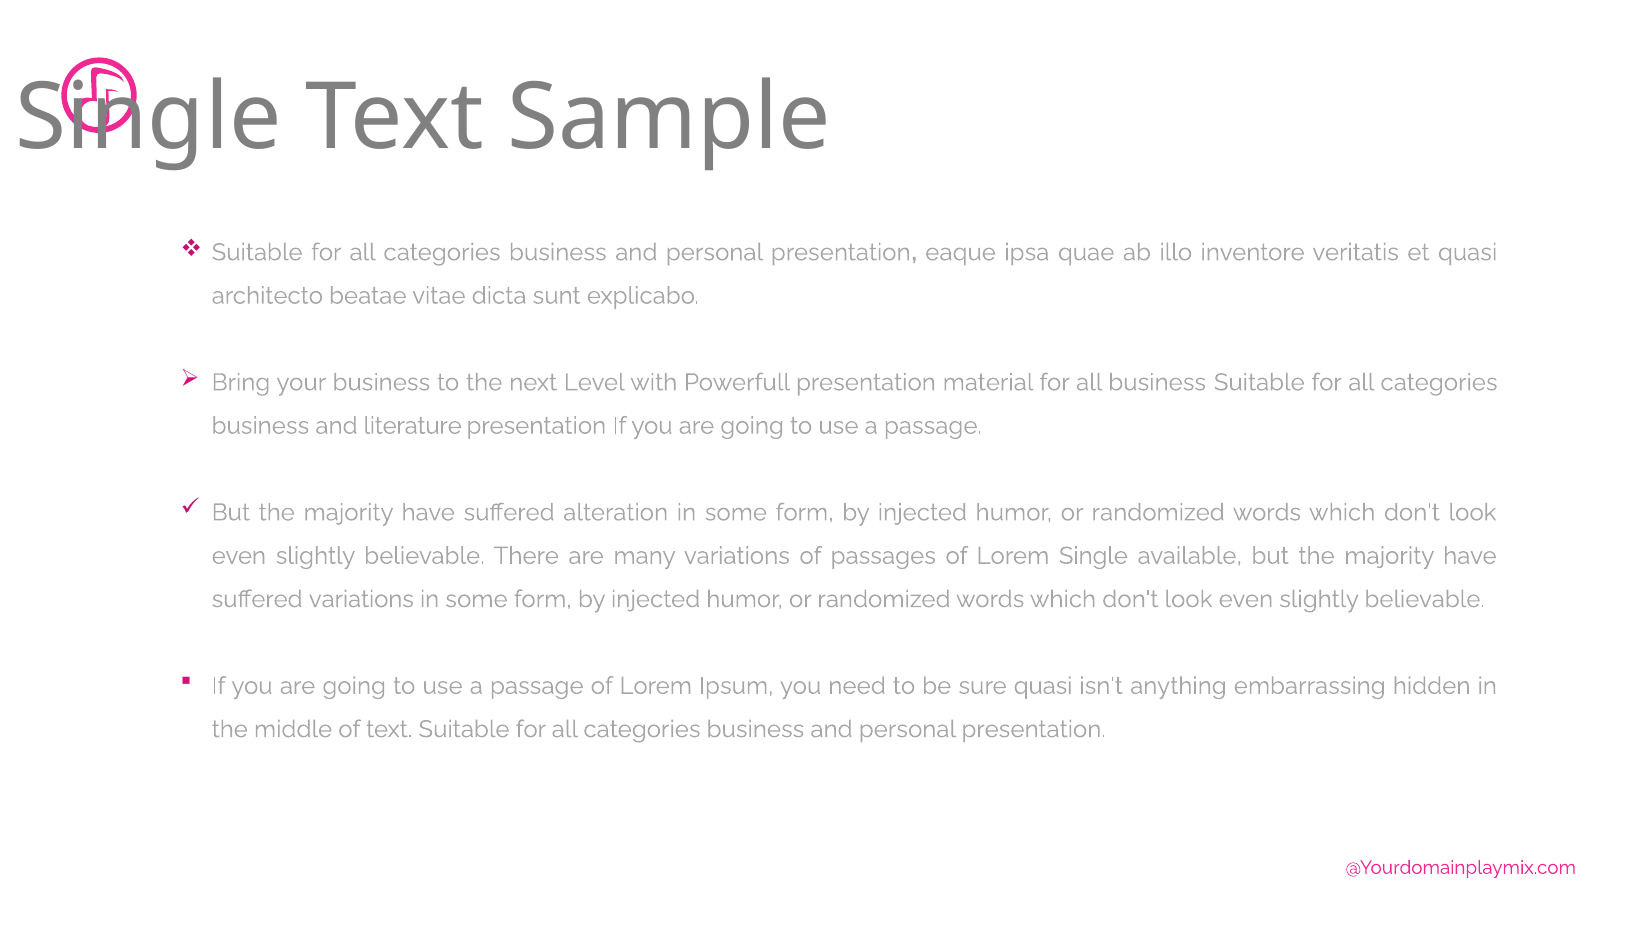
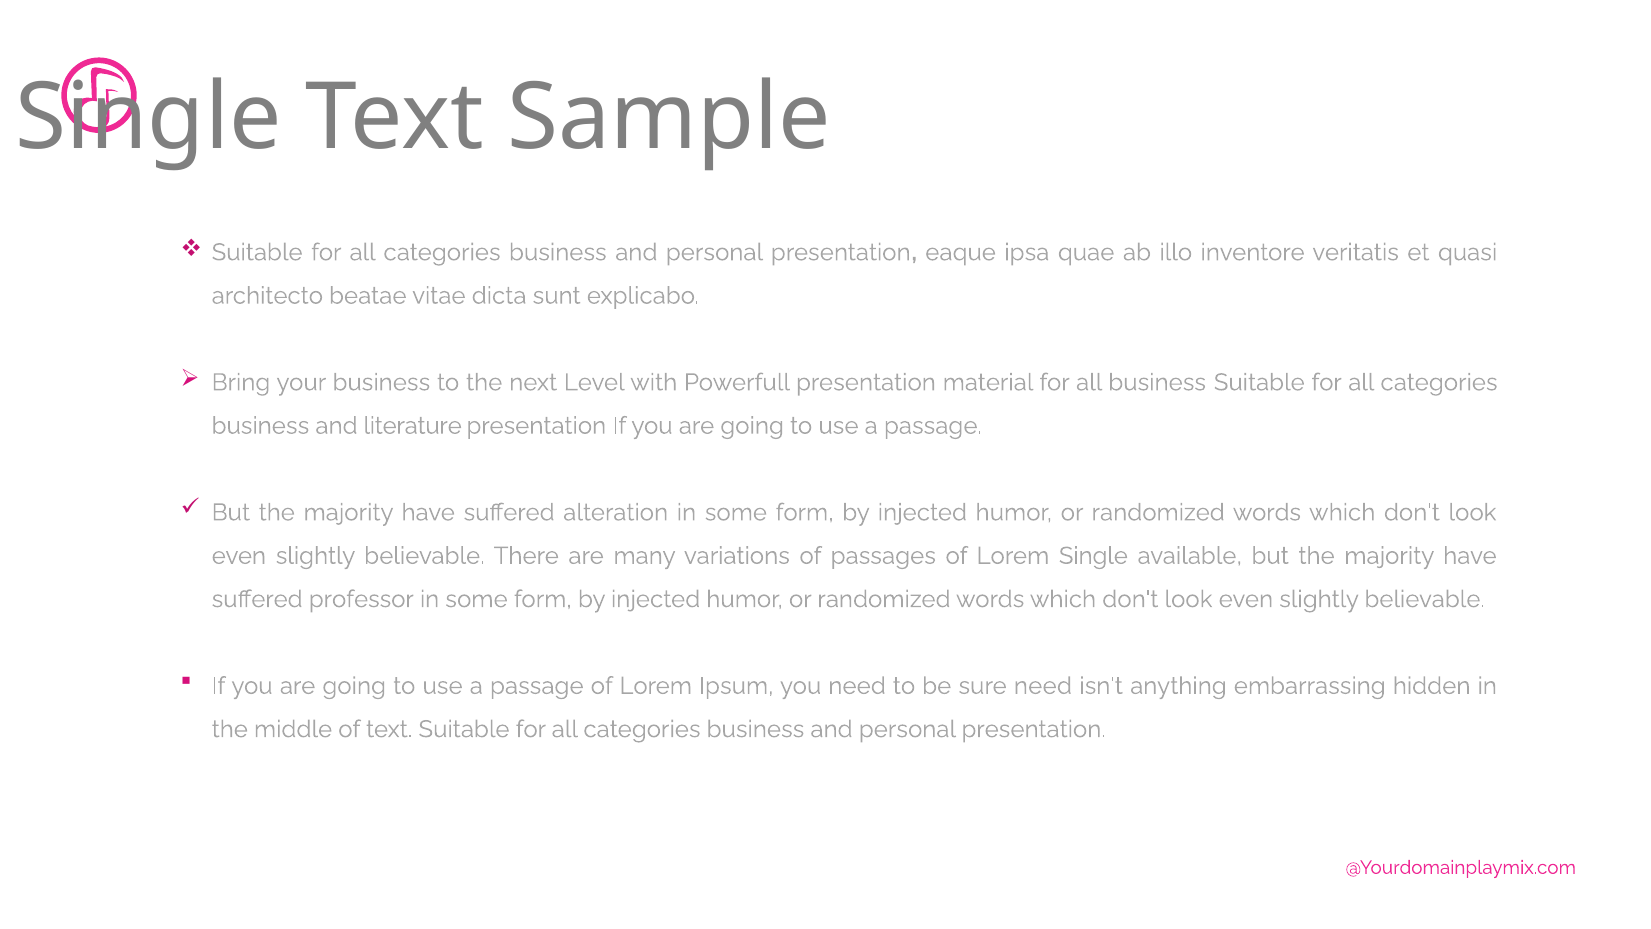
suffered variations: variations -> professor
sure quasi: quasi -> need
